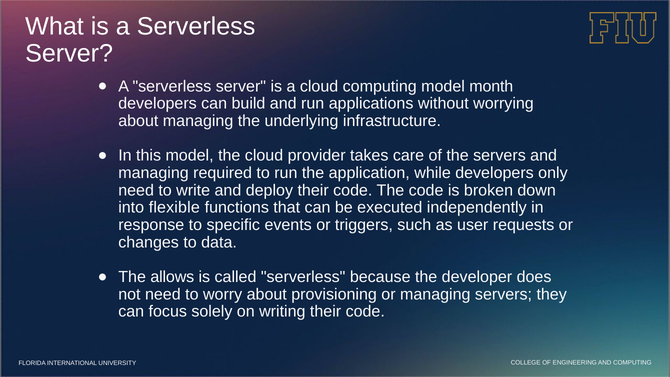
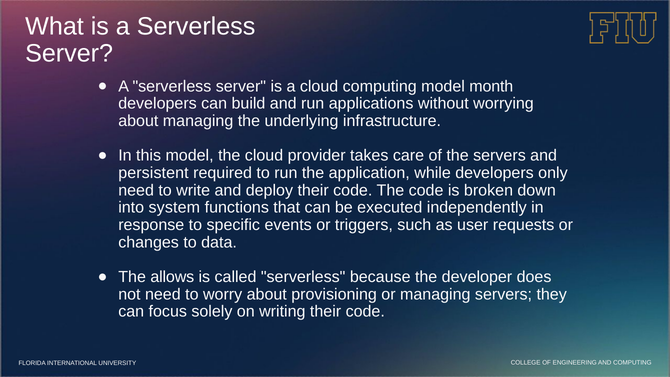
managing at (154, 173): managing -> persistent
flexible: flexible -> system
